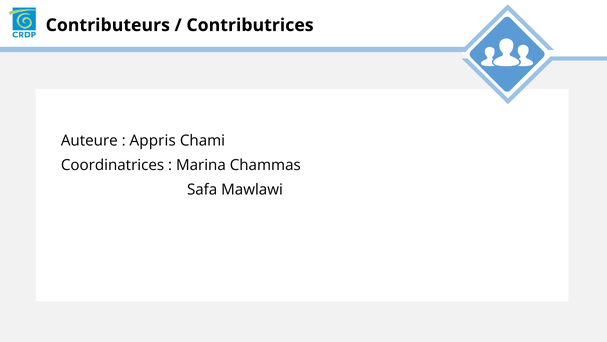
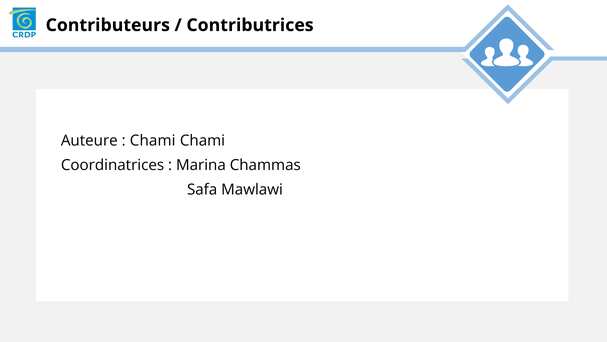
Appris at (153, 140): Appris -> Chami
